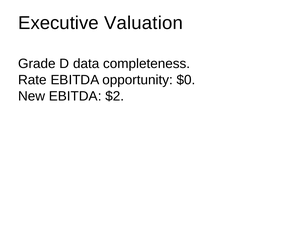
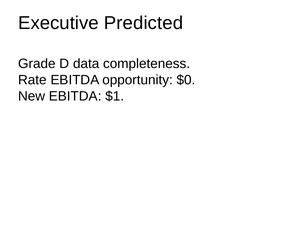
Valuation: Valuation -> Predicted
$2: $2 -> $1
